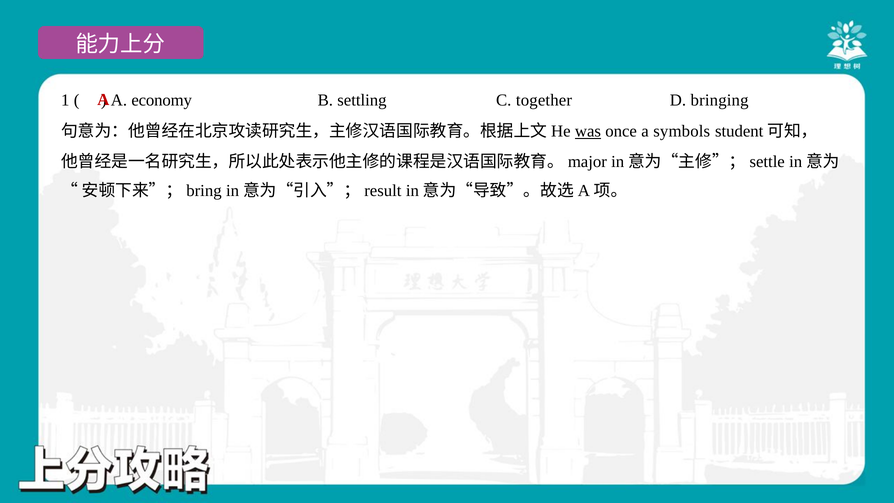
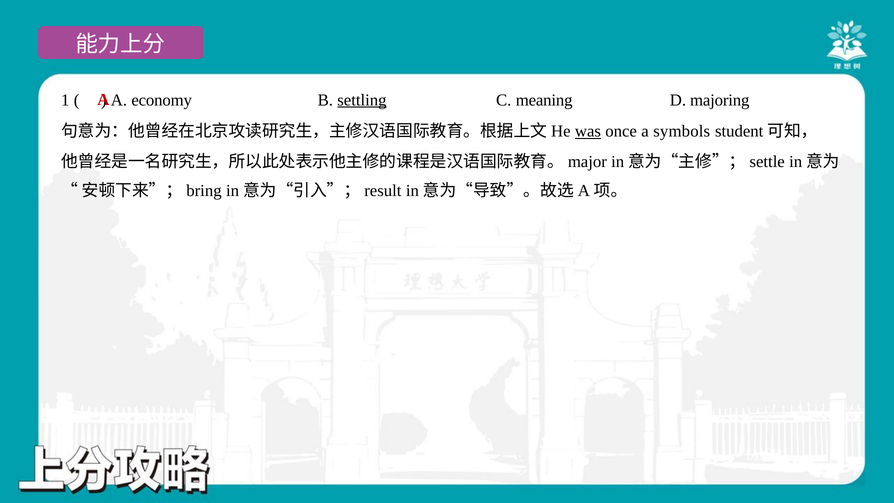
settling underline: none -> present
together: together -> meaning
bringing: bringing -> majoring
